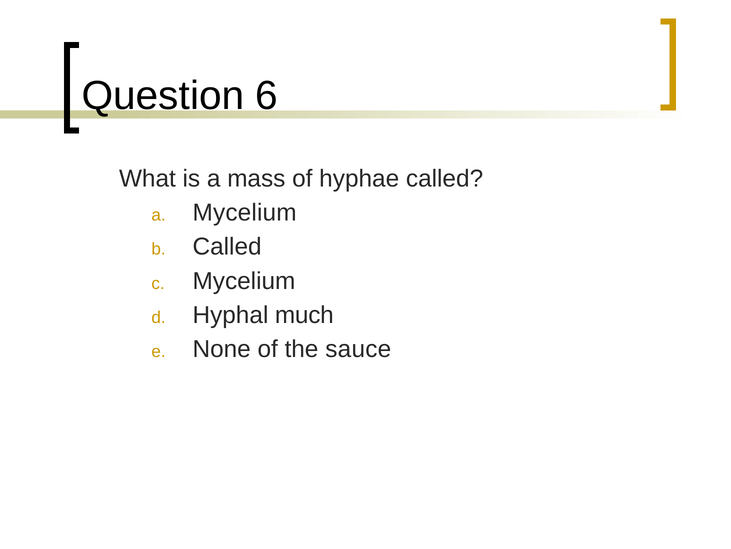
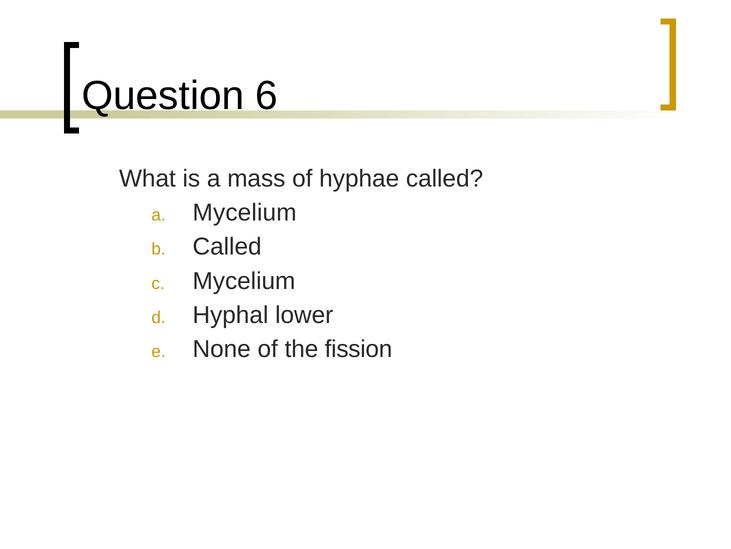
much: much -> lower
sauce: sauce -> fission
